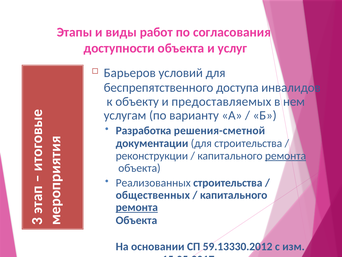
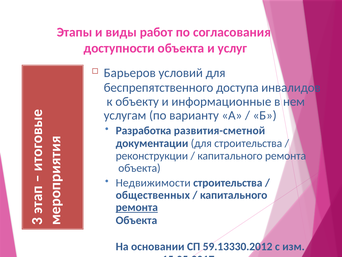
предоставляемых: предоставляемых -> информационные
решения-сметной: решения-сметной -> развития-сметной
ремонта at (286, 155) underline: present -> none
Реализованных: Реализованных -> Недвижимости
